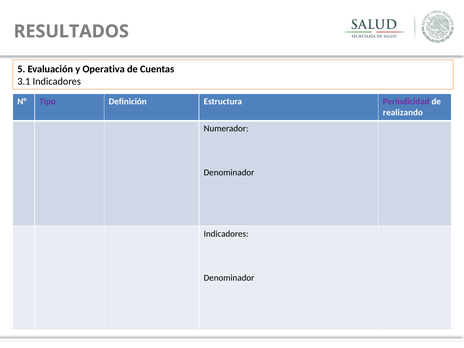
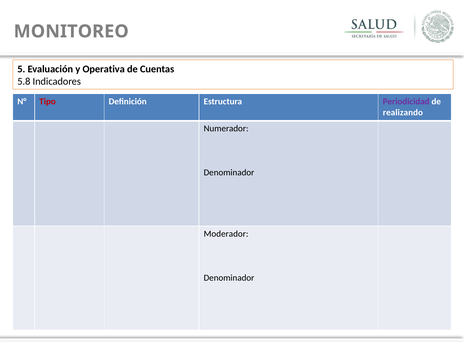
RESULTADOS: RESULTADOS -> MONITOREO
3.1: 3.1 -> 5.8
Tipo colour: purple -> red
Indicadores at (226, 234): Indicadores -> Moderador
